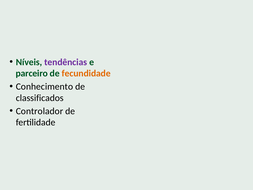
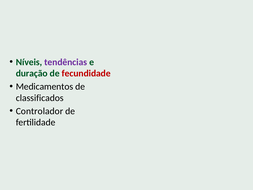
parceiro: parceiro -> duração
fecundidade colour: orange -> red
Conhecimento: Conhecimento -> Medicamentos
